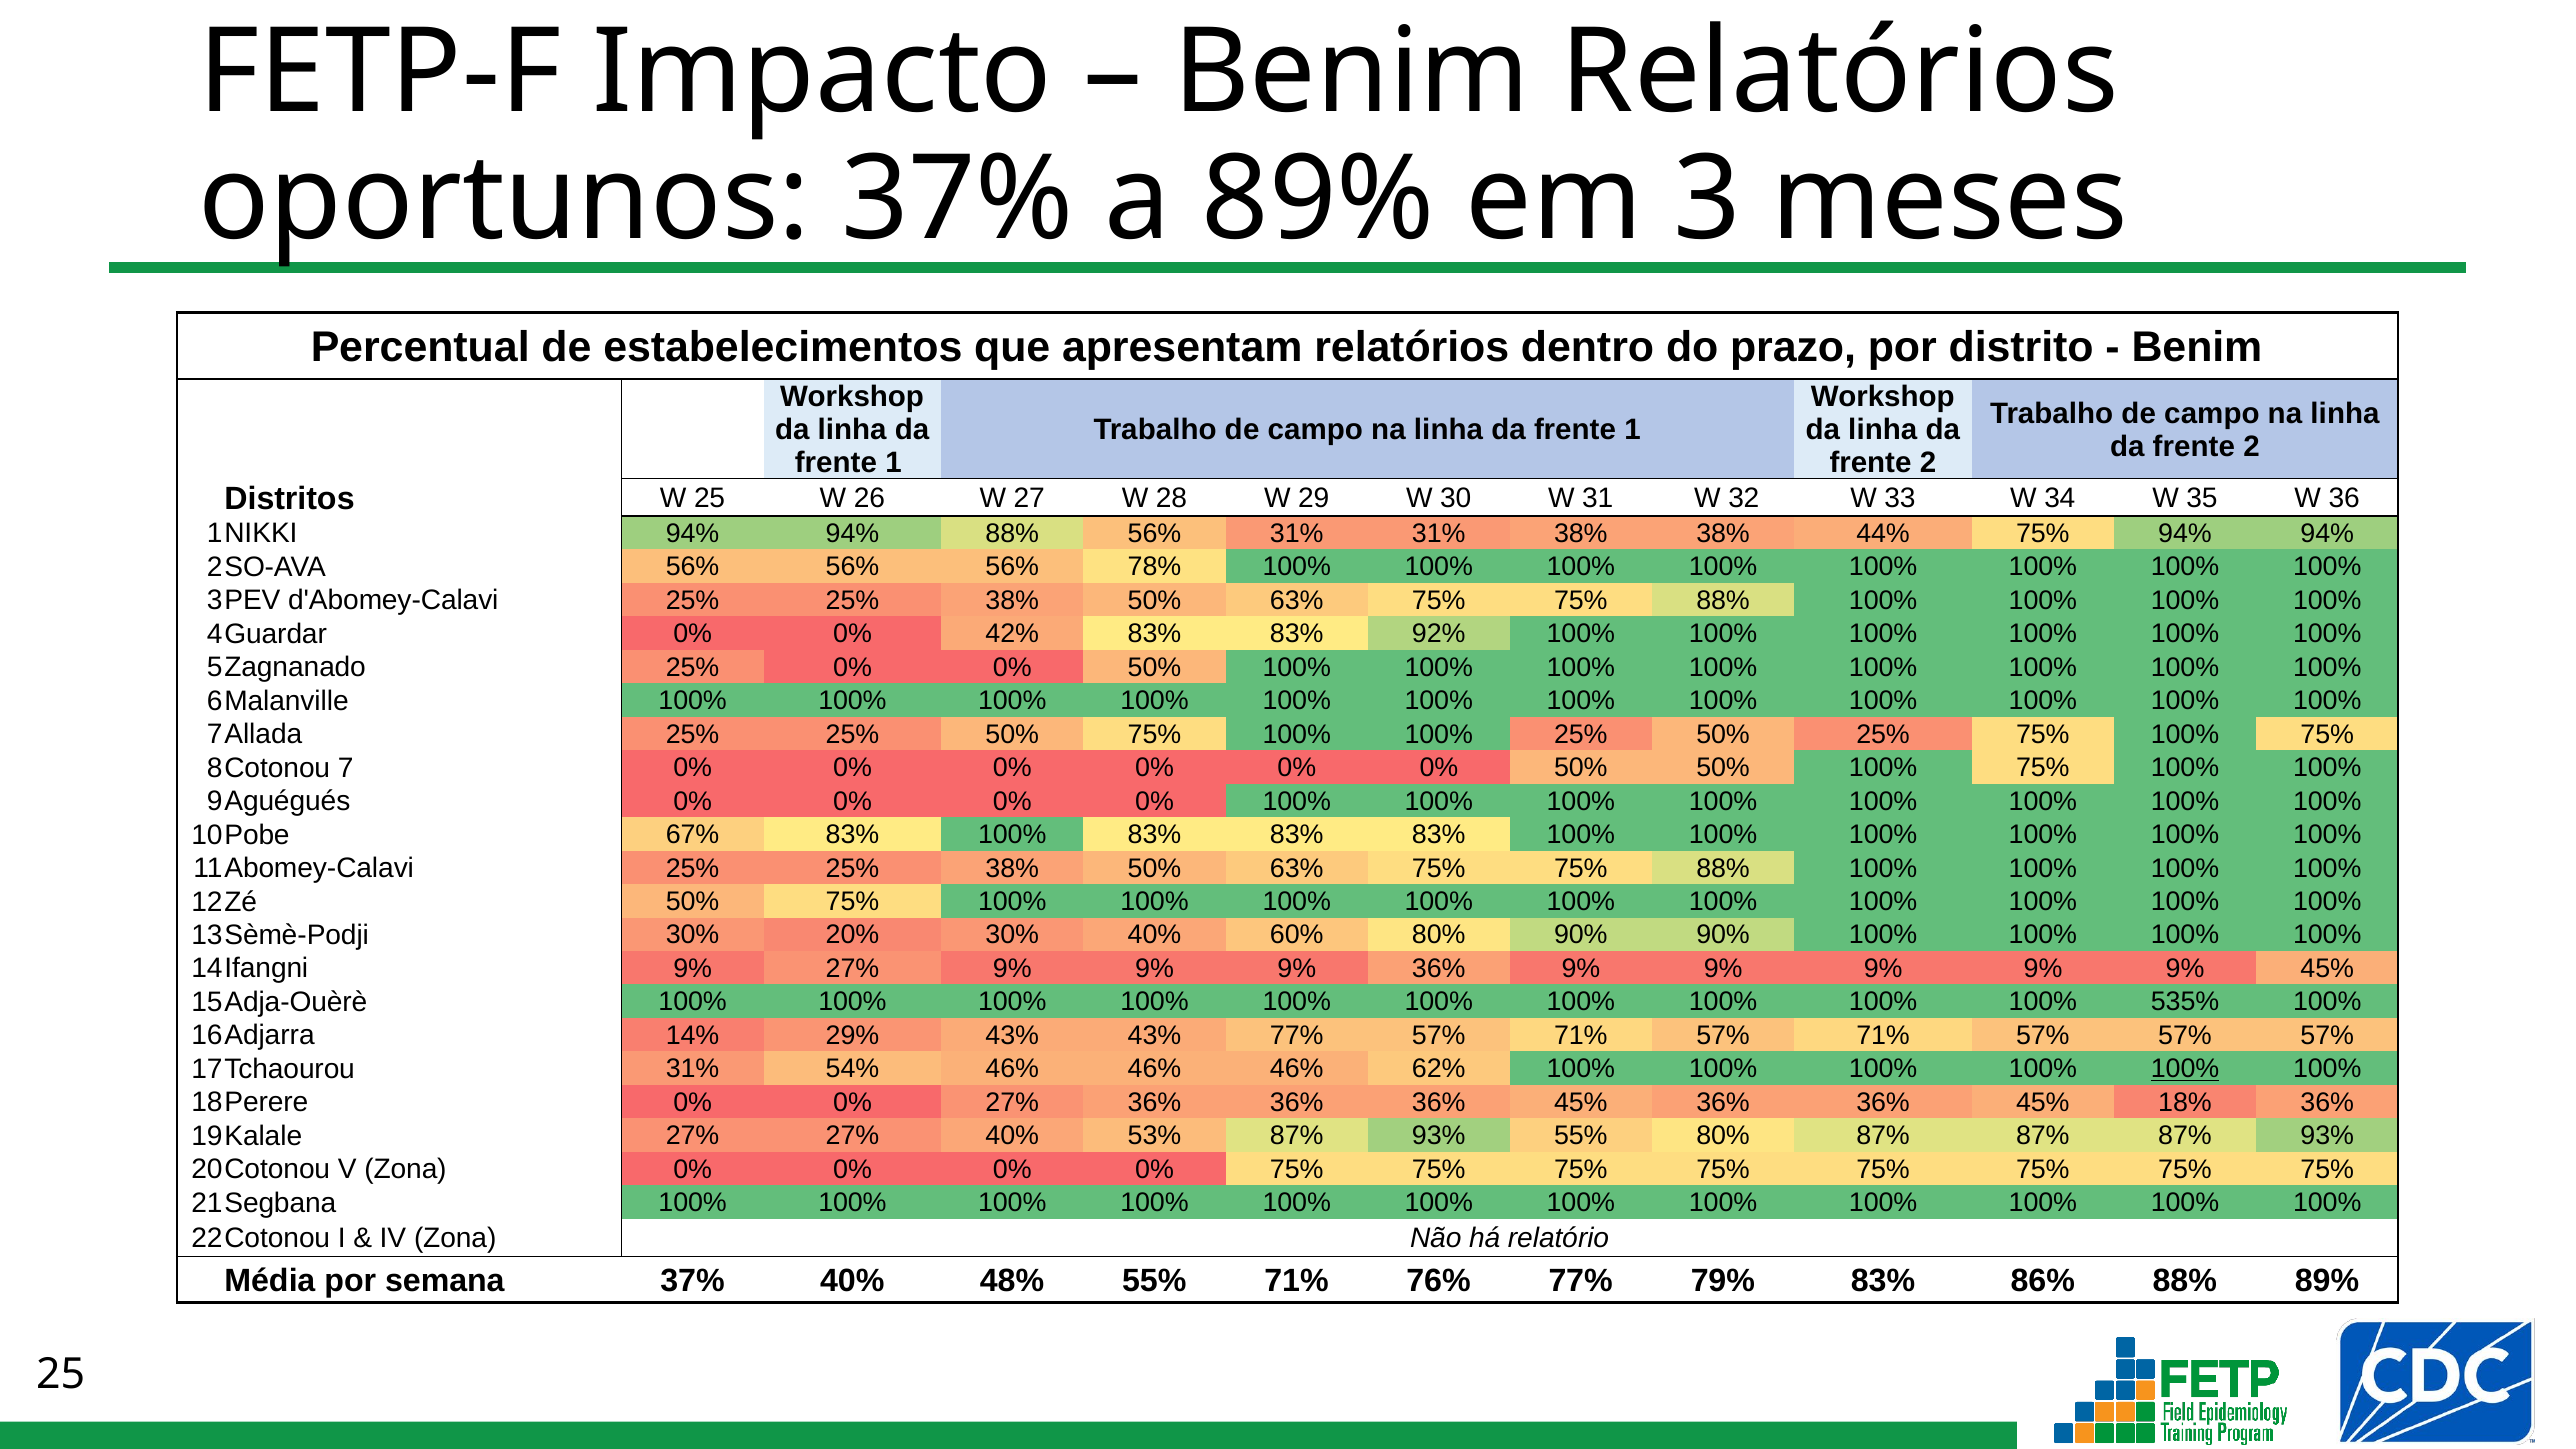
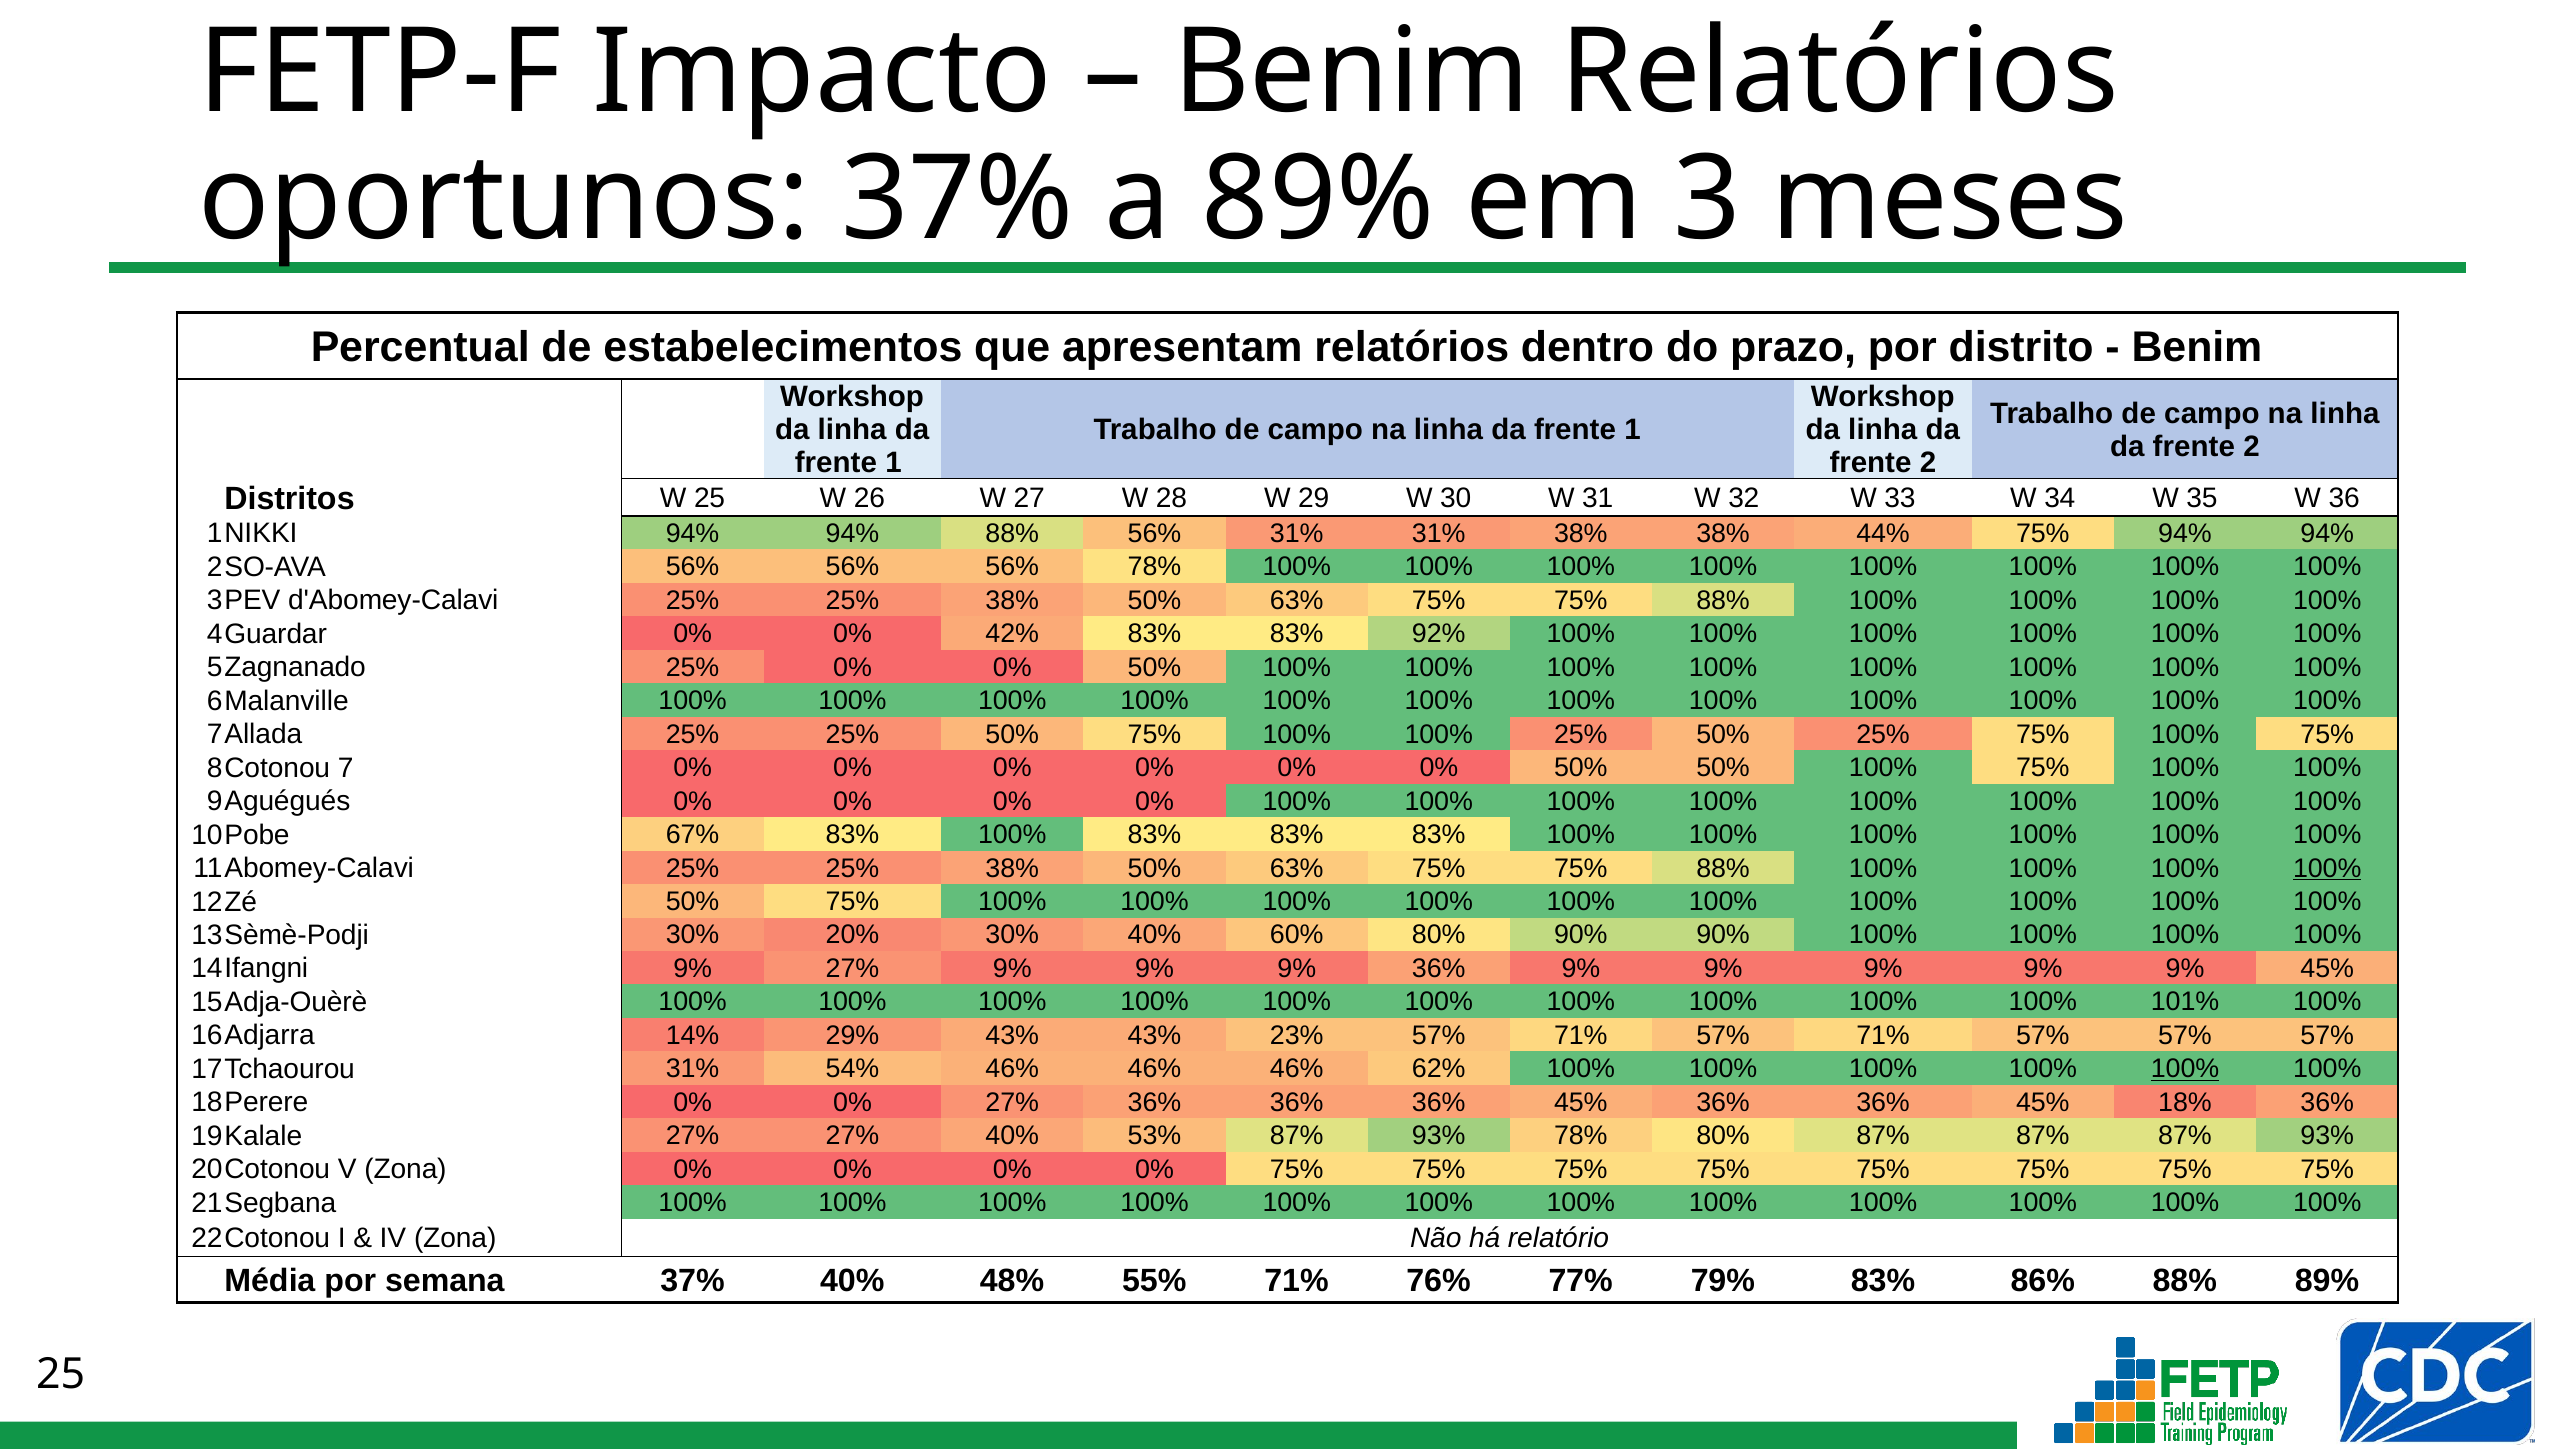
100% at (2327, 868) underline: none -> present
535%: 535% -> 101%
43% 77%: 77% -> 23%
93% 55%: 55% -> 78%
